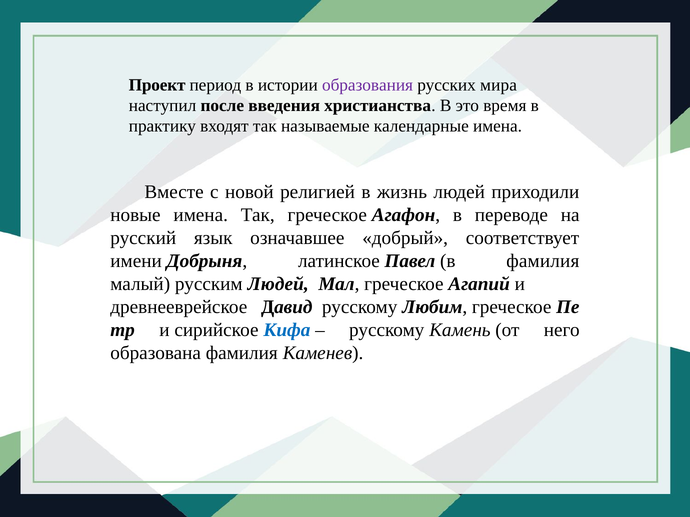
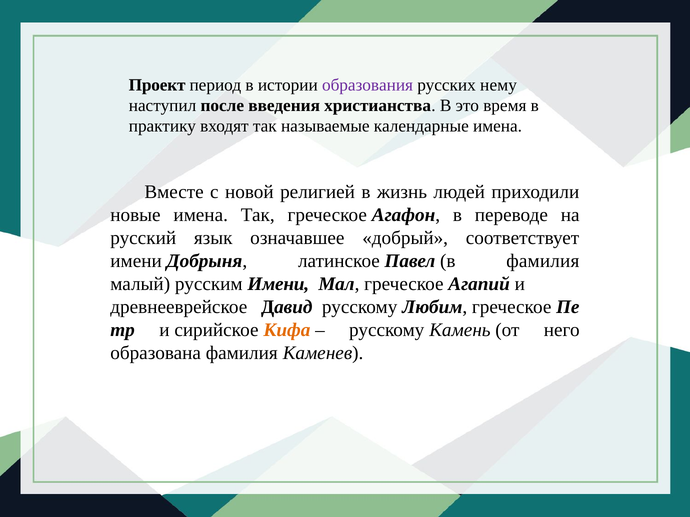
мира: мира -> нему
русским Людей: Людей -> Имени
Кифа colour: blue -> orange
